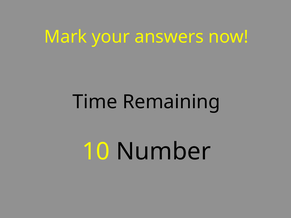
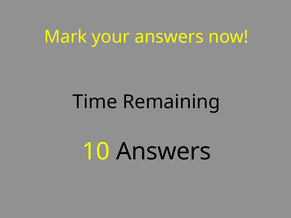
10 Number: Number -> Answers
